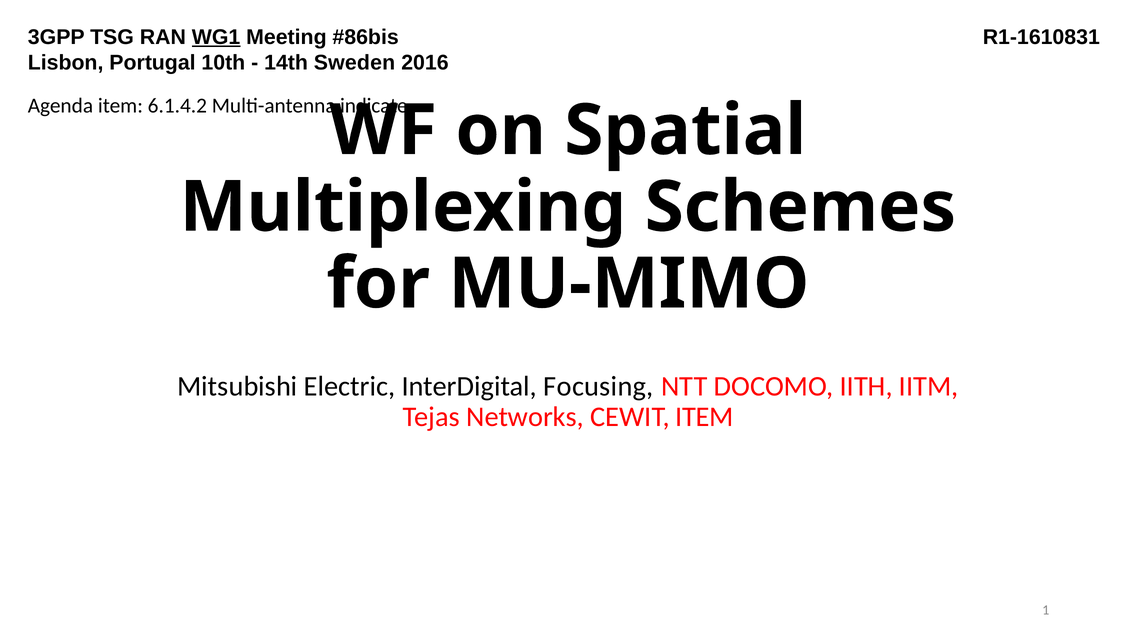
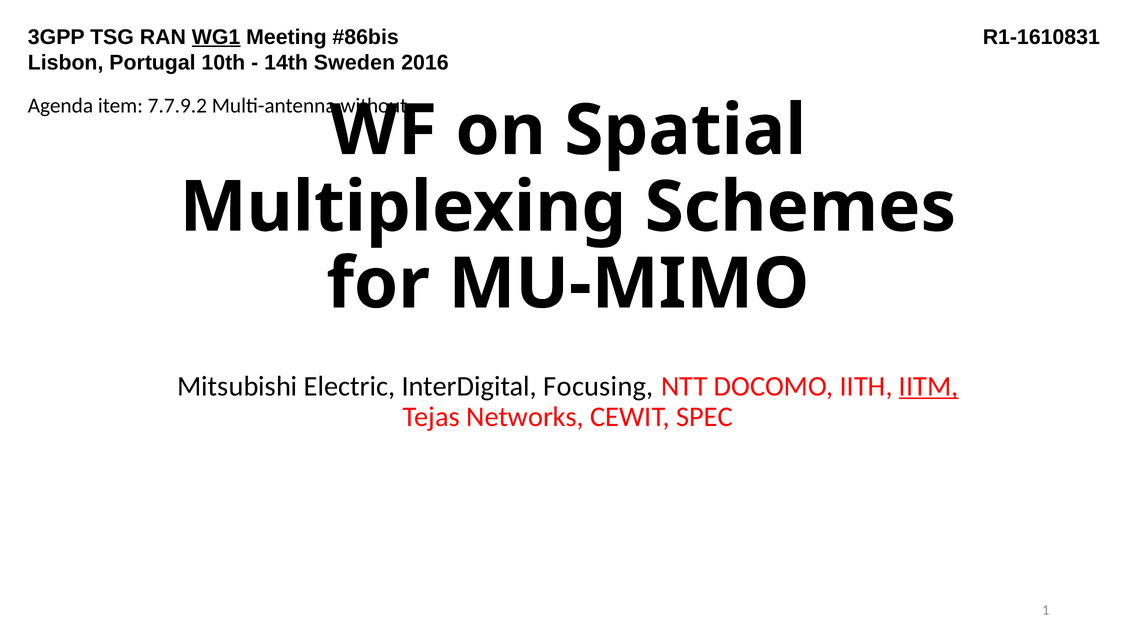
6.1.4.2: 6.1.4.2 -> 7.7.9.2
indicate: indicate -> without
IITM underline: none -> present
CEWIT ITEM: ITEM -> SPEC
